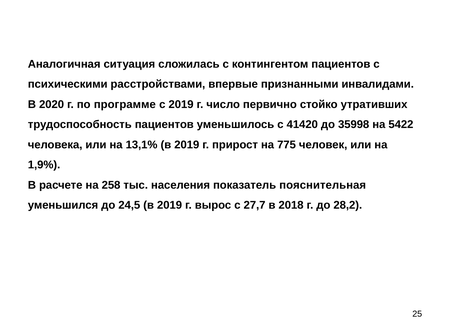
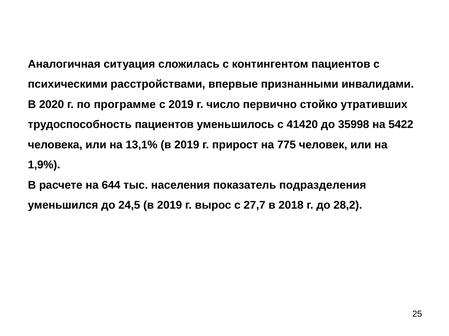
258: 258 -> 644
пояснительная: пояснительная -> подразделения
